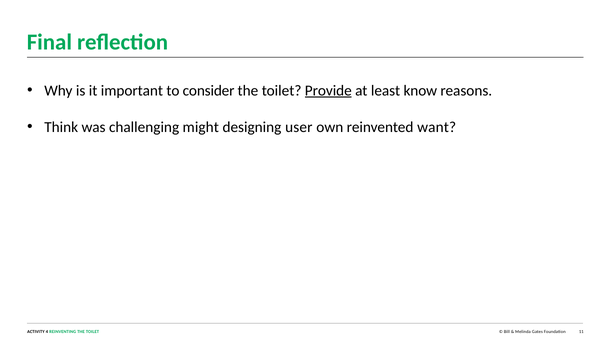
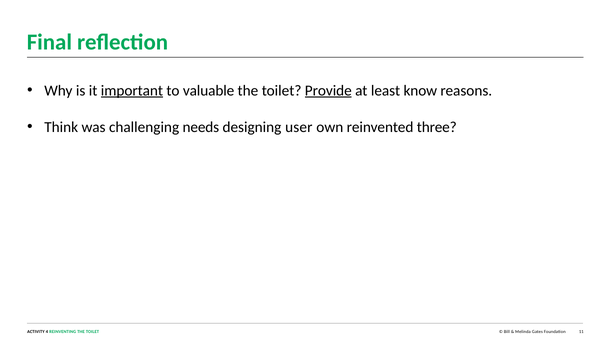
important underline: none -> present
consider: consider -> valuable
might: might -> needs
want: want -> three
